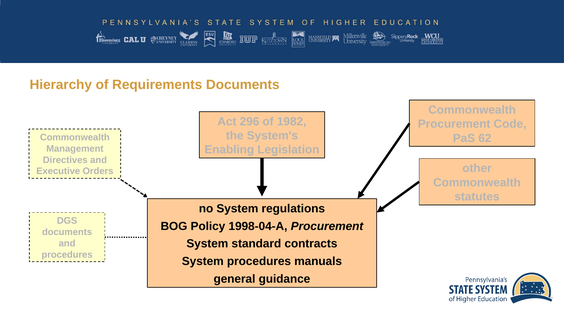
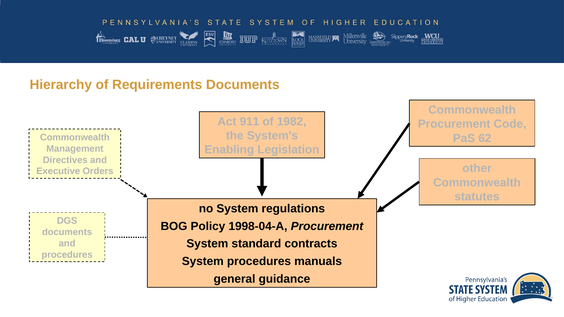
296: 296 -> 911
